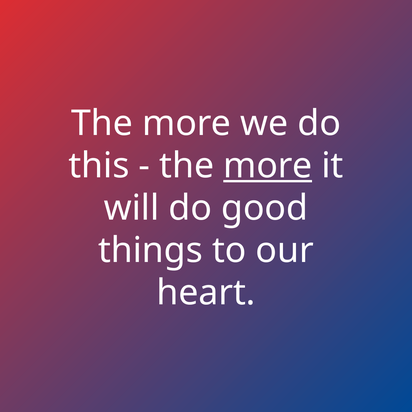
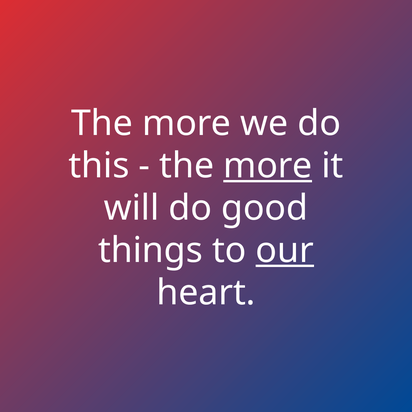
our underline: none -> present
